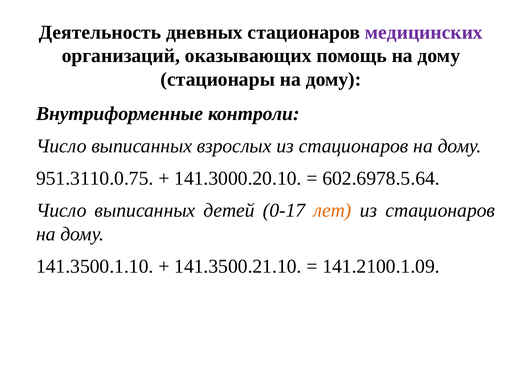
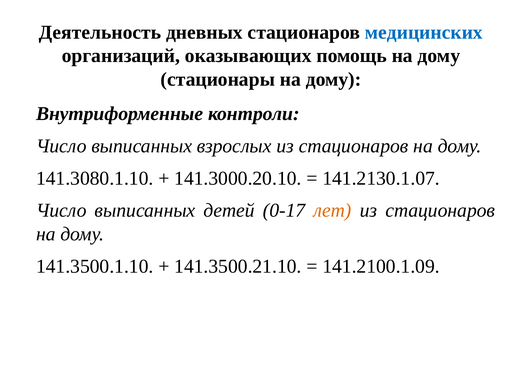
медицинских colour: purple -> blue
951.3110.0.75: 951.3110.0.75 -> 141.3080.1.10
602.6978.5.64: 602.6978.5.64 -> 141.2130.1.07
